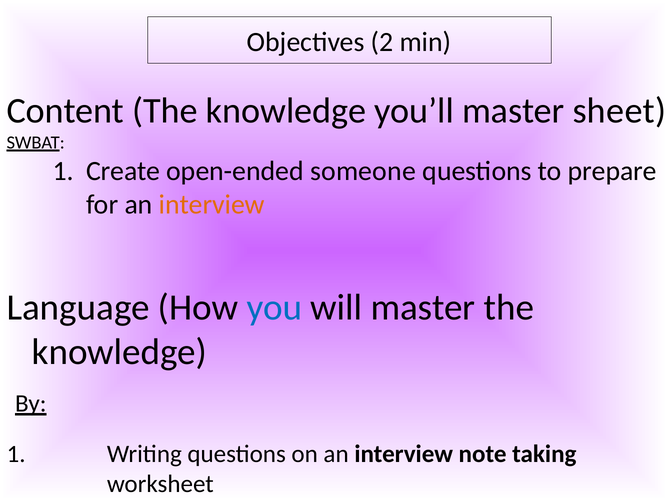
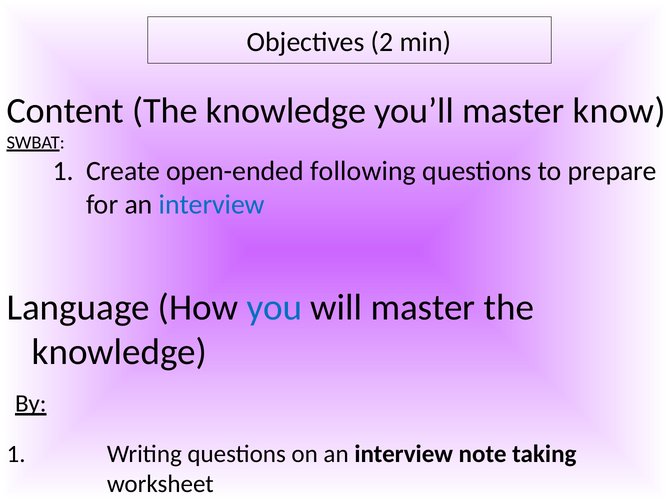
sheet: sheet -> know
someone: someone -> following
interview at (212, 204) colour: orange -> blue
